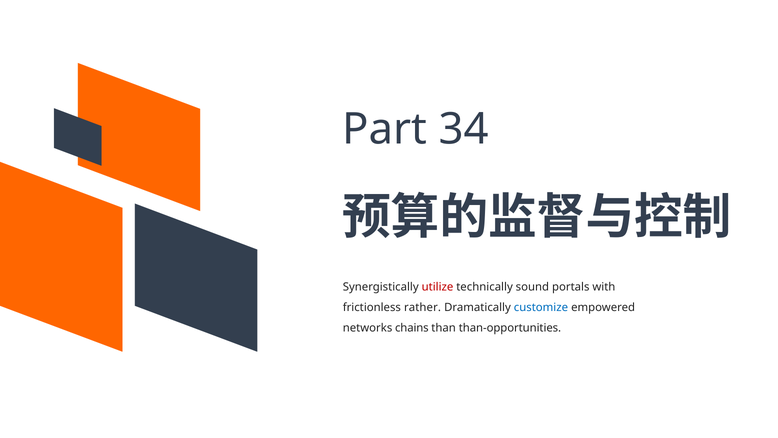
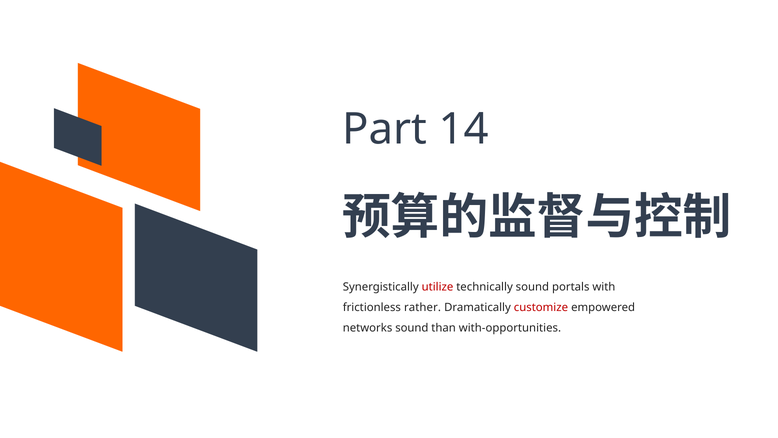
34: 34 -> 14
customize colour: blue -> red
networks chains: chains -> sound
than-opportunities: than-opportunities -> with-opportunities
